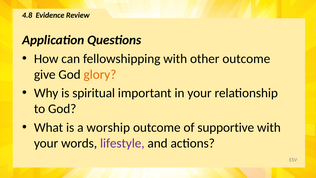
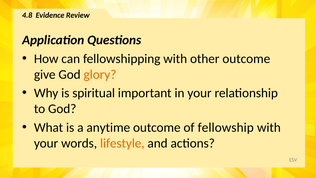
worship: worship -> anytime
supportive: supportive -> fellowship
lifestyle colour: purple -> orange
